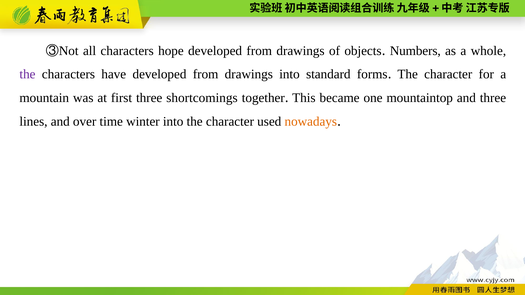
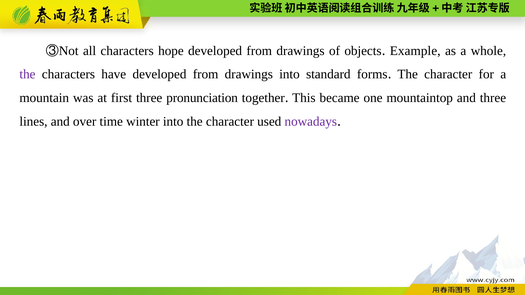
Numbers: Numbers -> Example
shortcomings: shortcomings -> pronunciation
nowadays colour: orange -> purple
